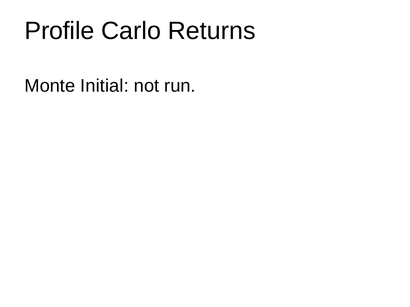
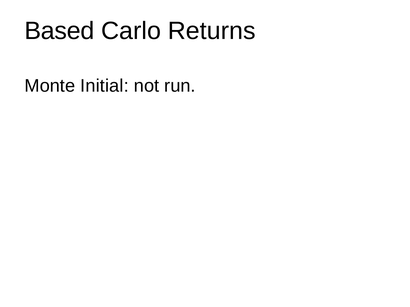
Profile: Profile -> Based
